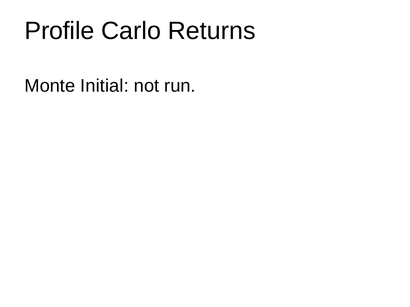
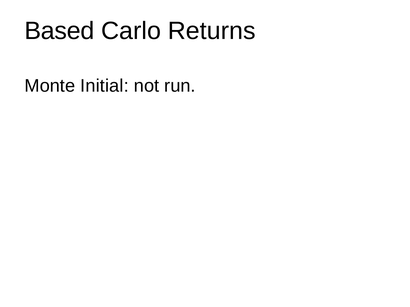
Profile: Profile -> Based
